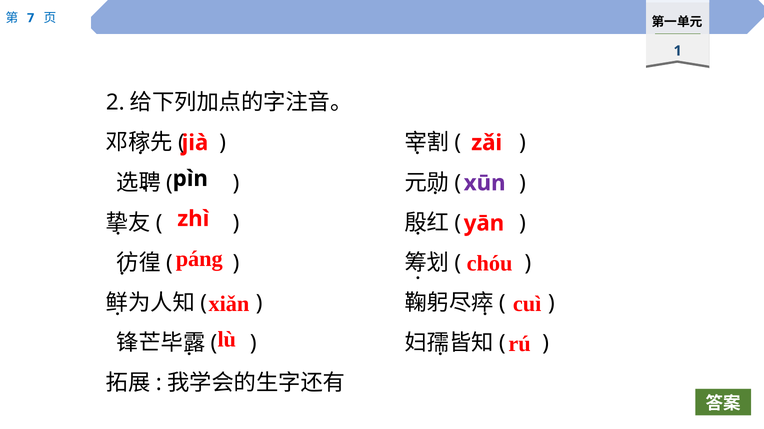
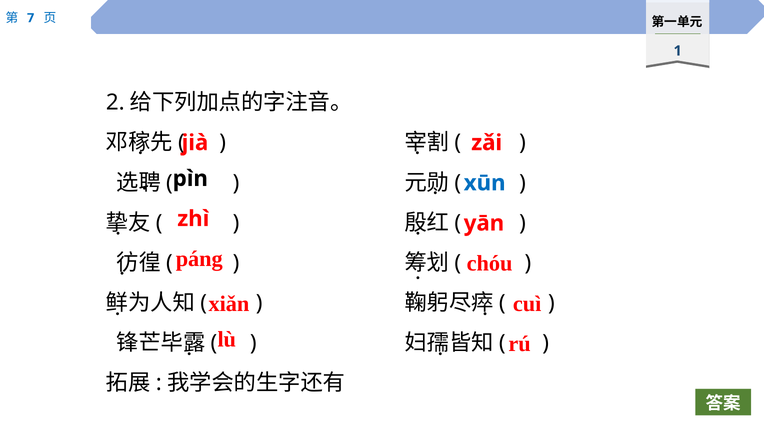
xūn colour: purple -> blue
